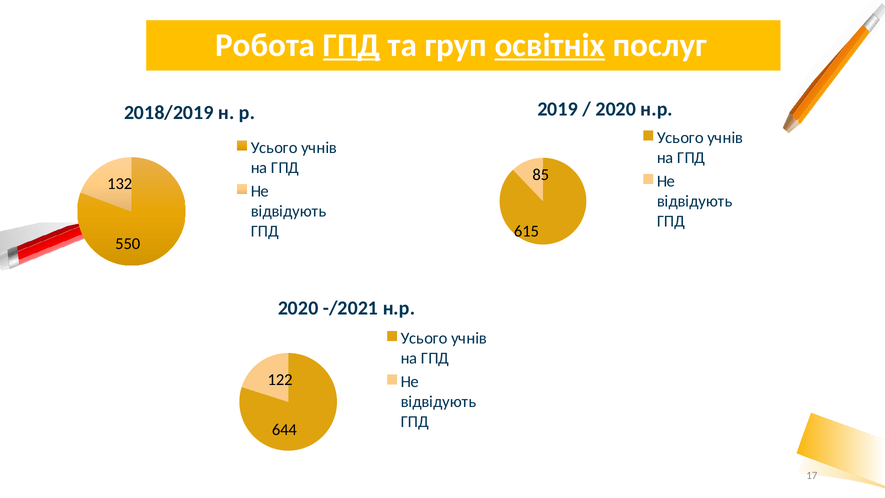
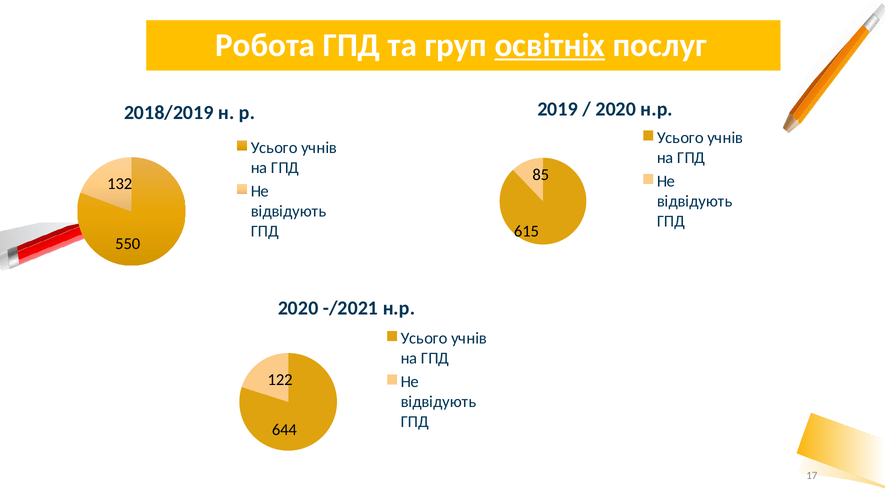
ГПД at (352, 45) underline: present -> none
